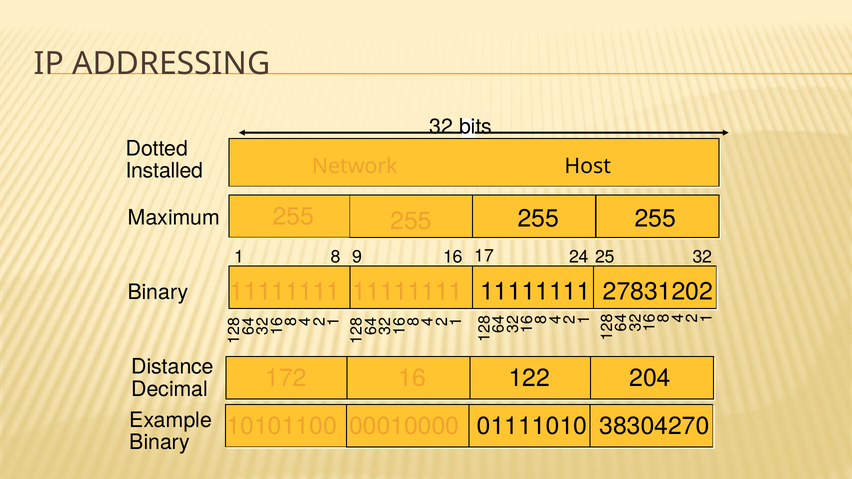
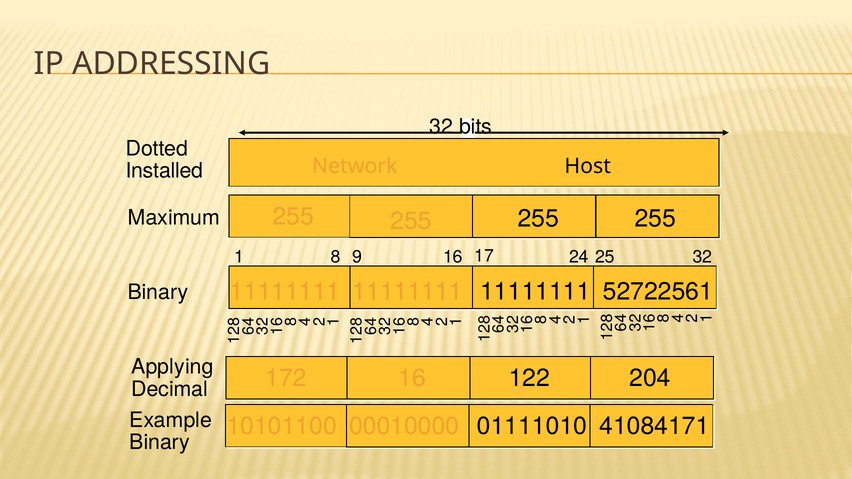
27831202: 27831202 -> 52722561
Distance: Distance -> Applying
38304270: 38304270 -> 41084171
